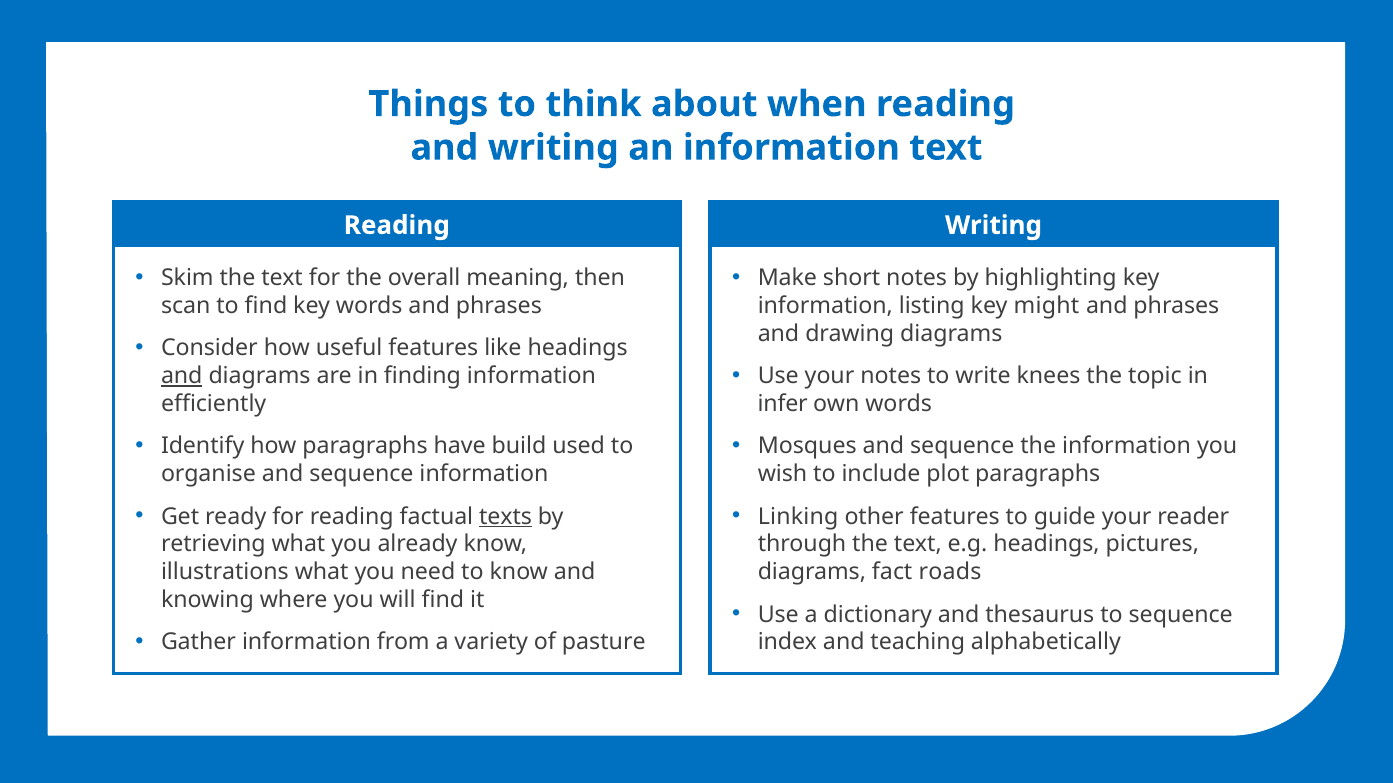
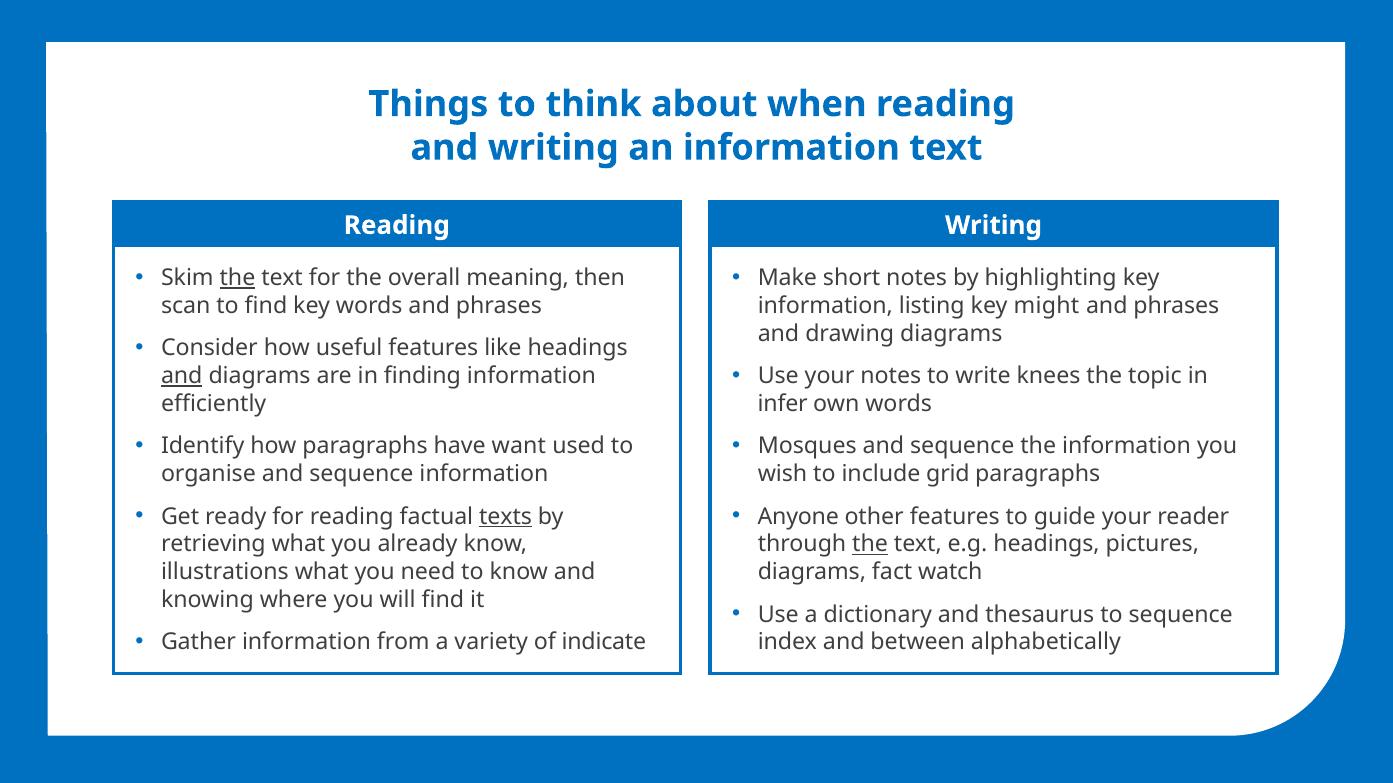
the at (237, 278) underline: none -> present
build: build -> want
plot: plot -> grid
Linking: Linking -> Anyone
the at (870, 545) underline: none -> present
roads: roads -> watch
pasture: pasture -> indicate
teaching: teaching -> between
